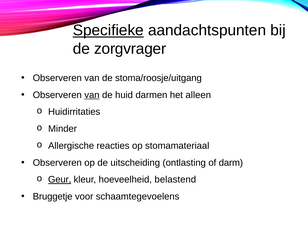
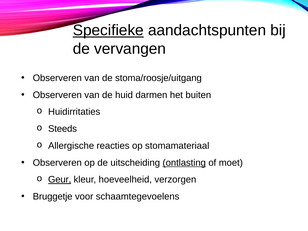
zorgvrager: zorgvrager -> vervangen
van at (92, 95) underline: present -> none
alleen: alleen -> buiten
Minder: Minder -> Steeds
ontlasting underline: none -> present
darm: darm -> moet
belastend: belastend -> verzorgen
